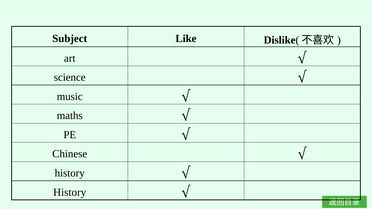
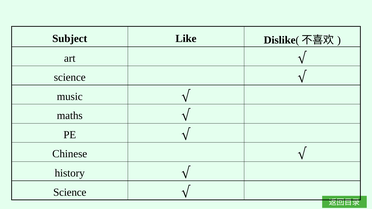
History at (70, 192): History -> Science
